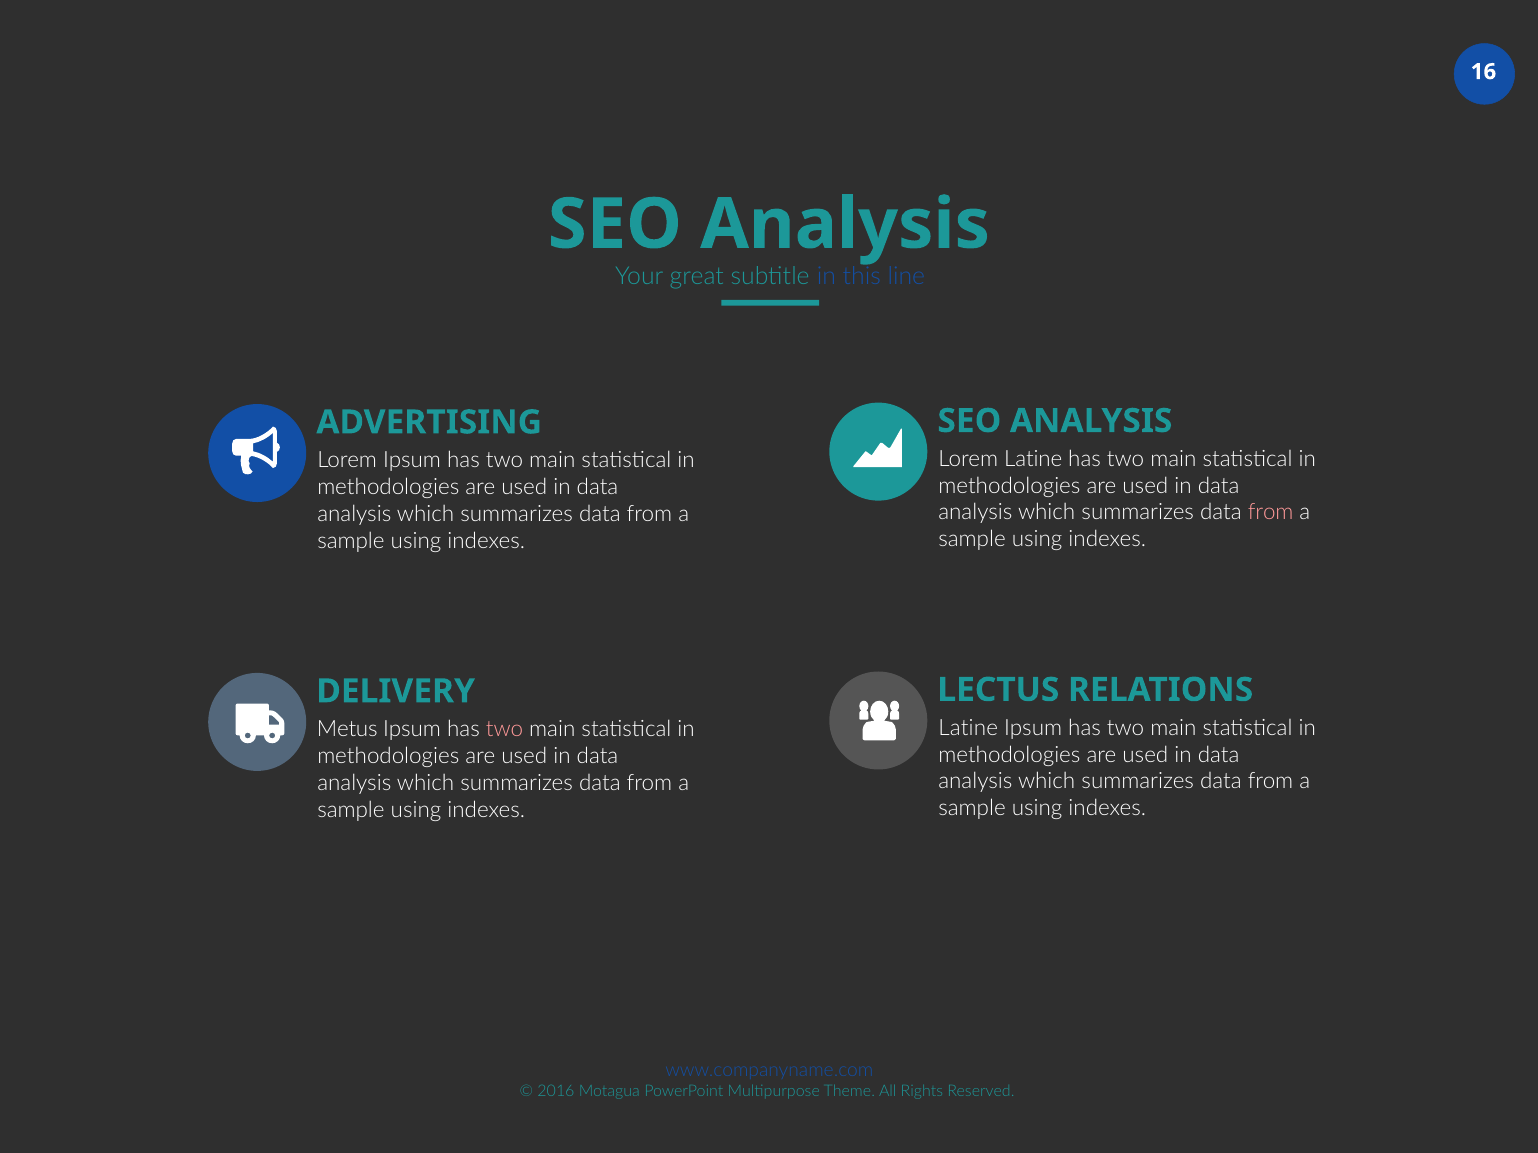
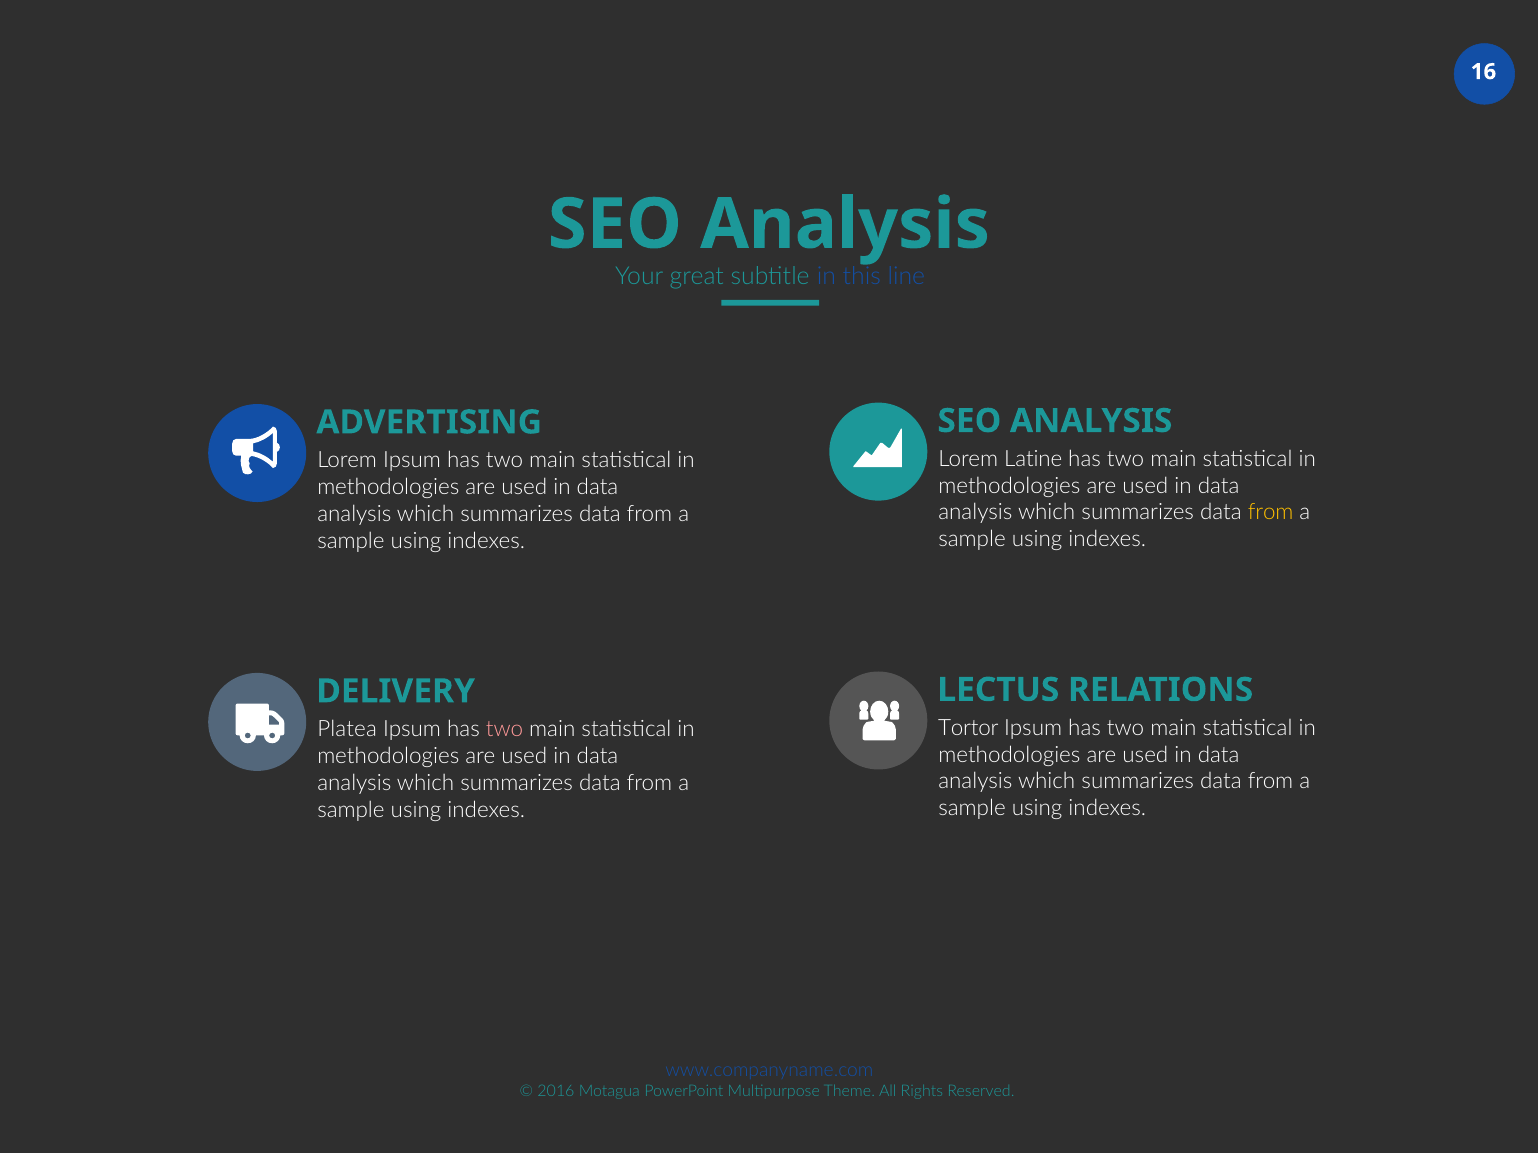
from at (1271, 513) colour: pink -> yellow
Latine at (968, 728): Latine -> Tortor
Metus: Metus -> Platea
